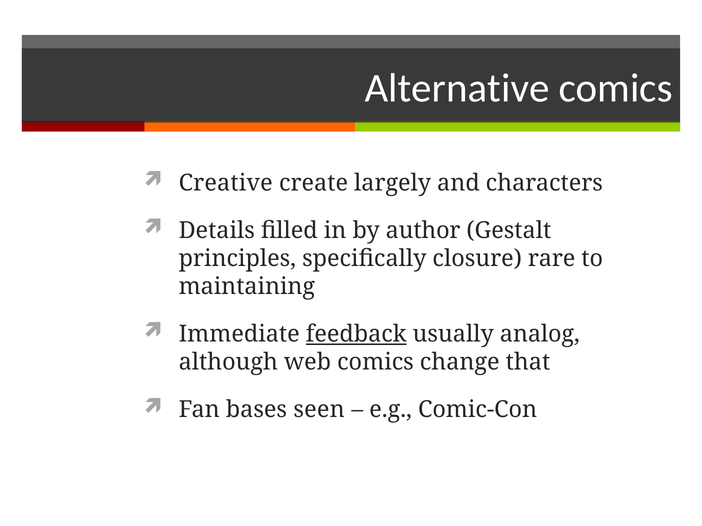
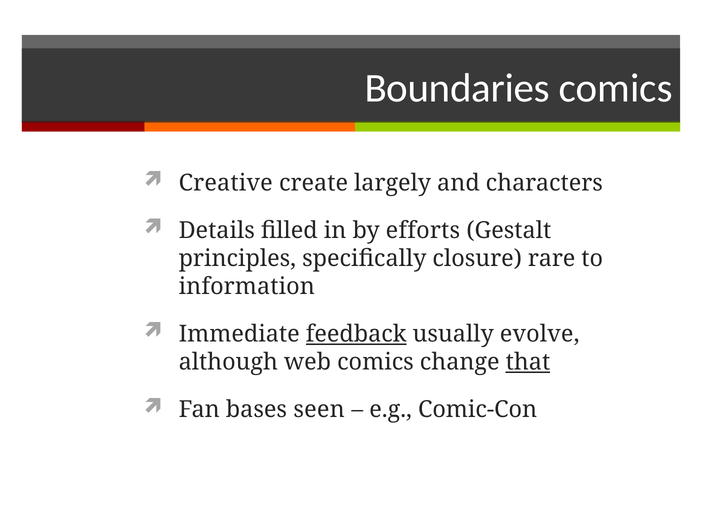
Alternative: Alternative -> Boundaries
author: author -> efforts
maintaining: maintaining -> information
analog: analog -> evolve
that underline: none -> present
